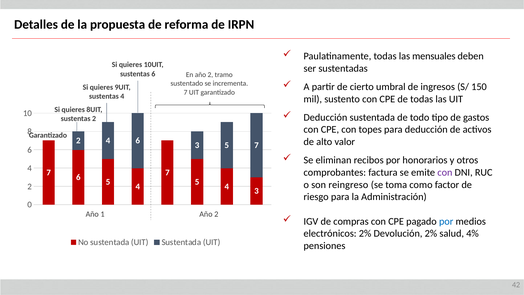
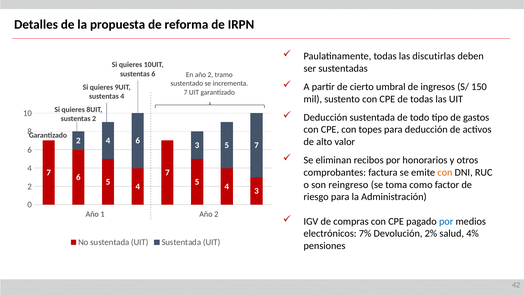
mensuales: mensuales -> discutirlas
con at (445, 172) colour: purple -> orange
electrónicos 2%: 2% -> 7%
